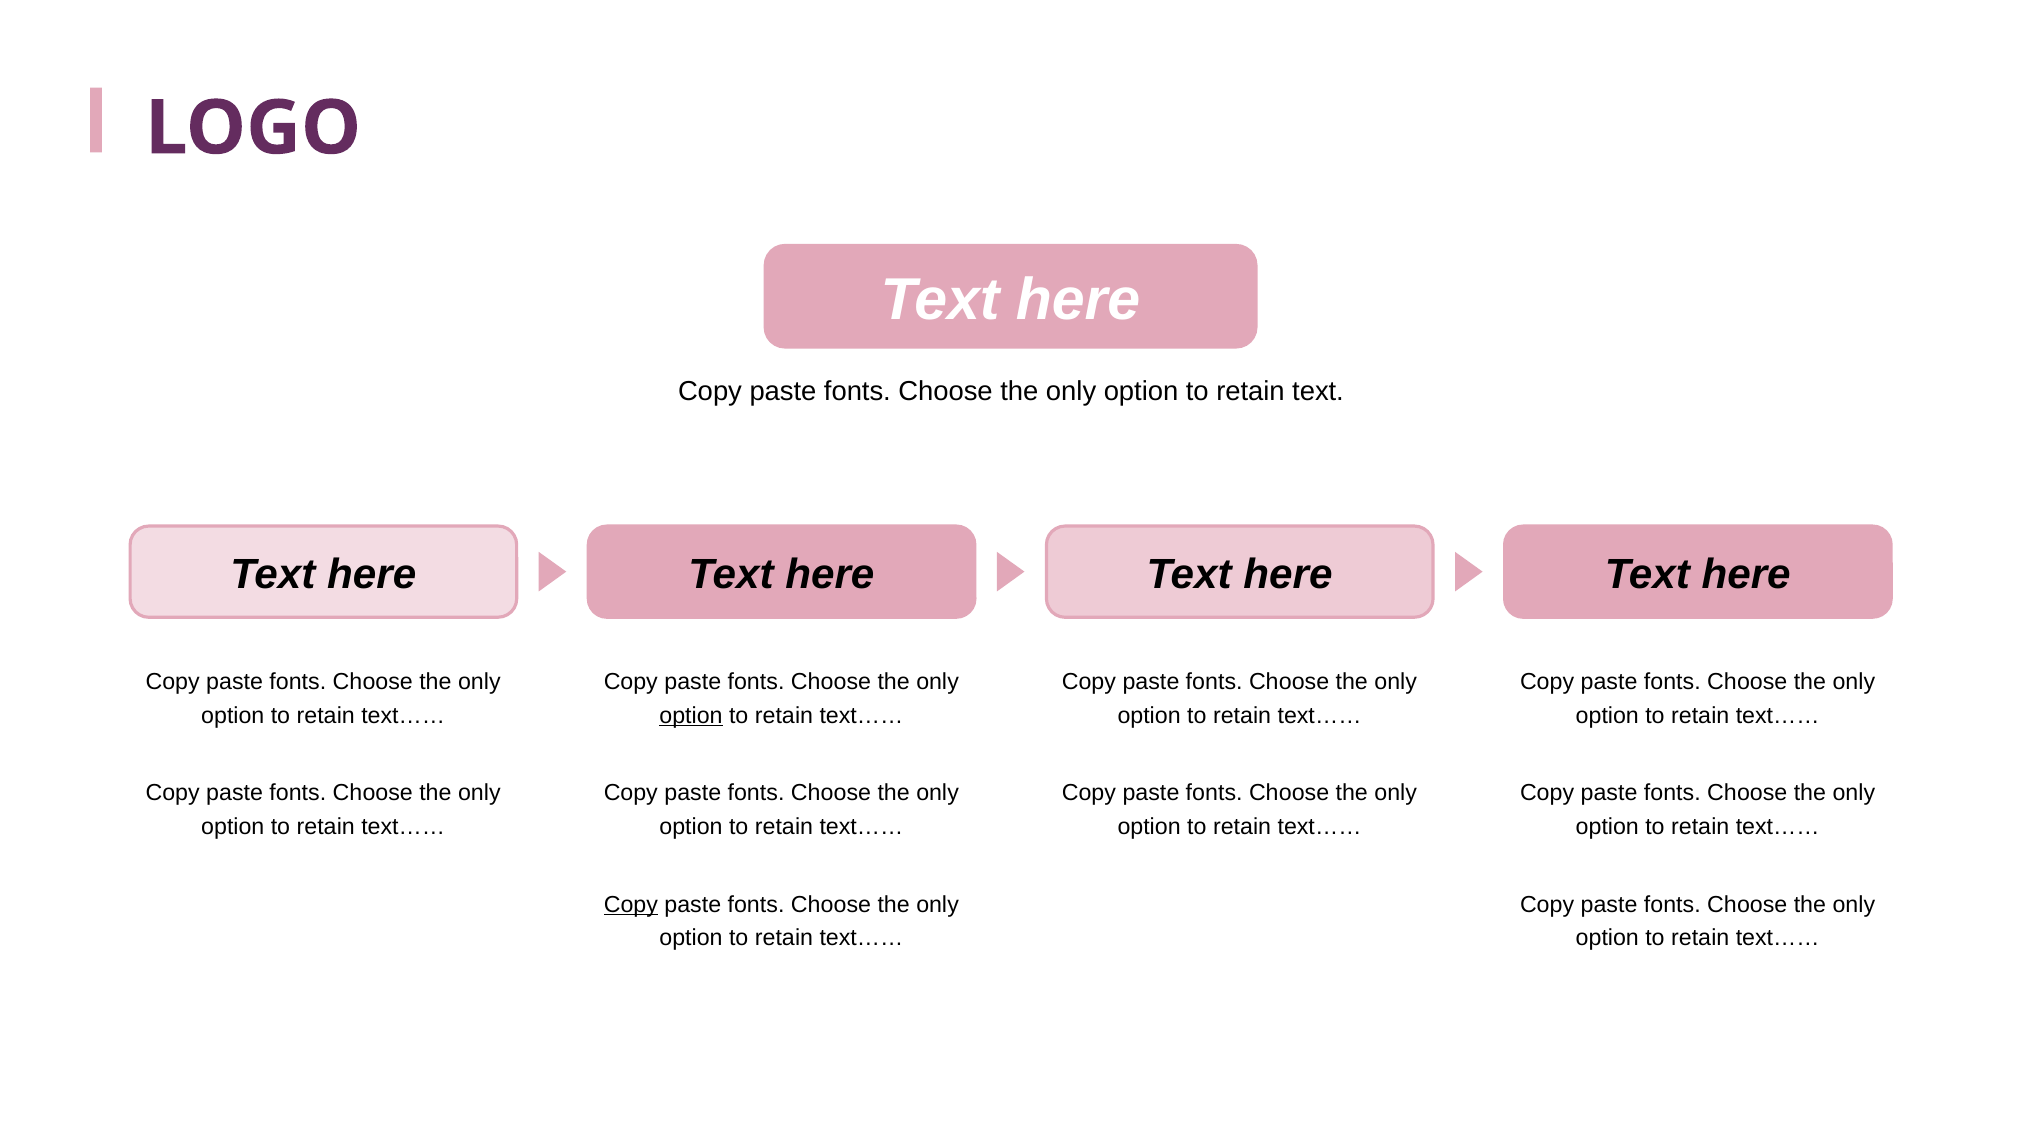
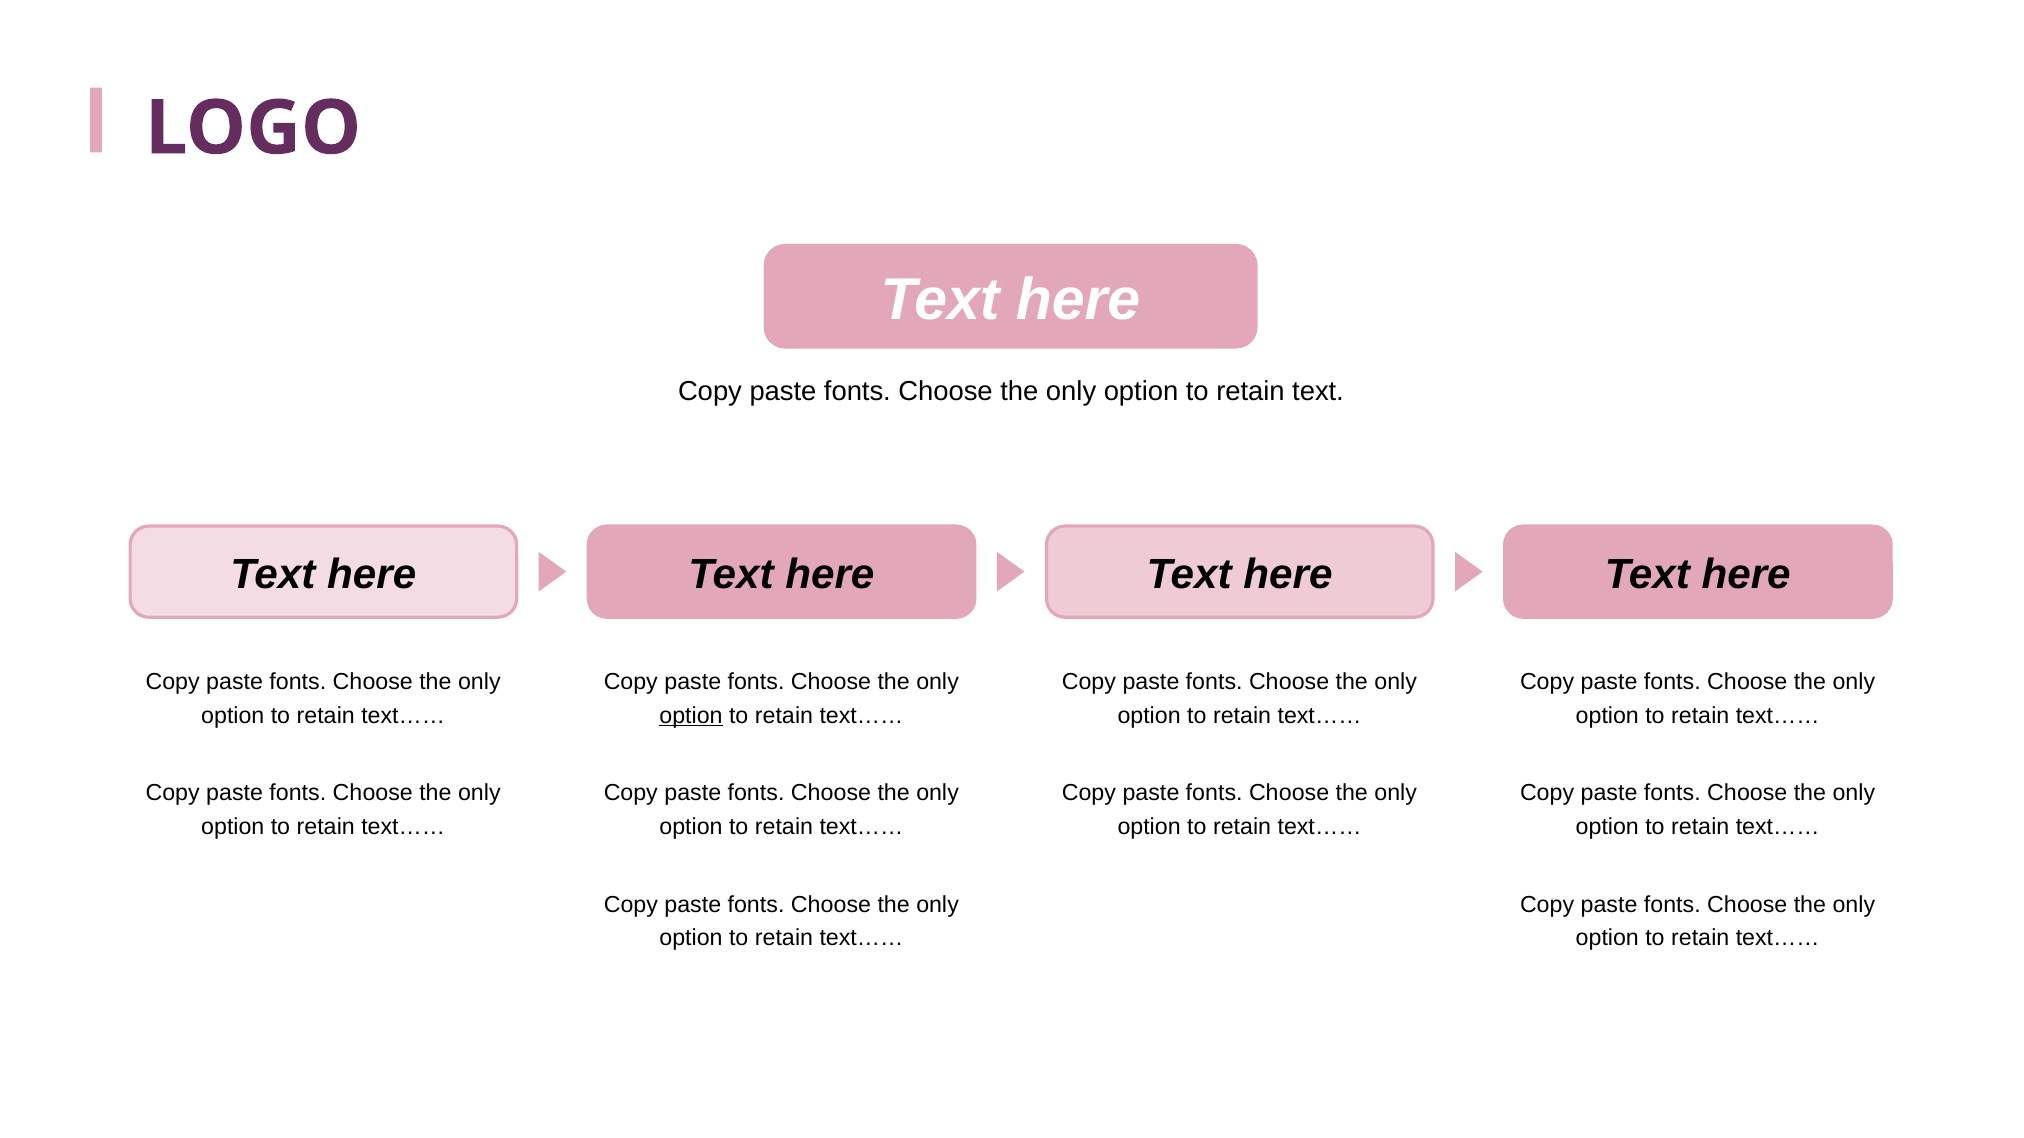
Copy at (631, 905) underline: present -> none
